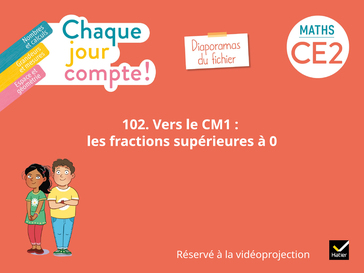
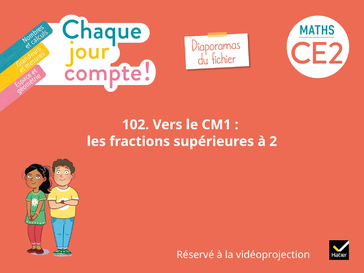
0: 0 -> 2
